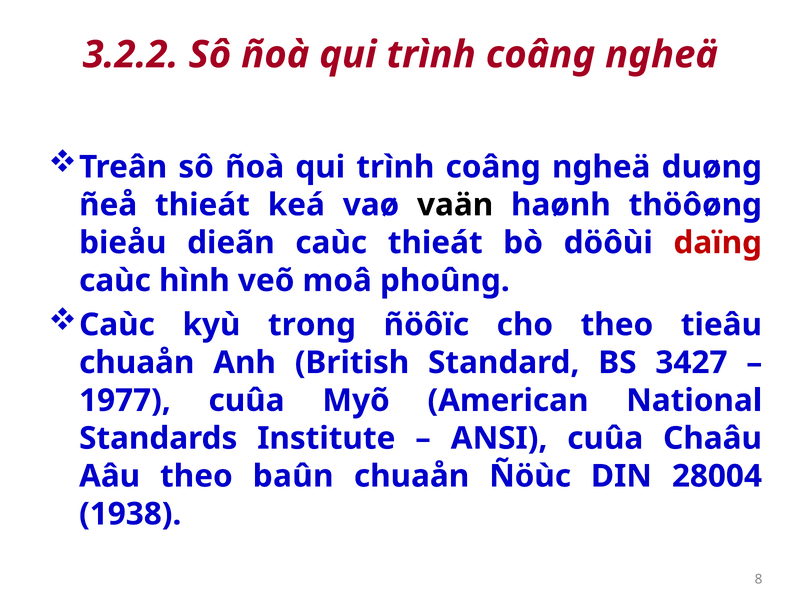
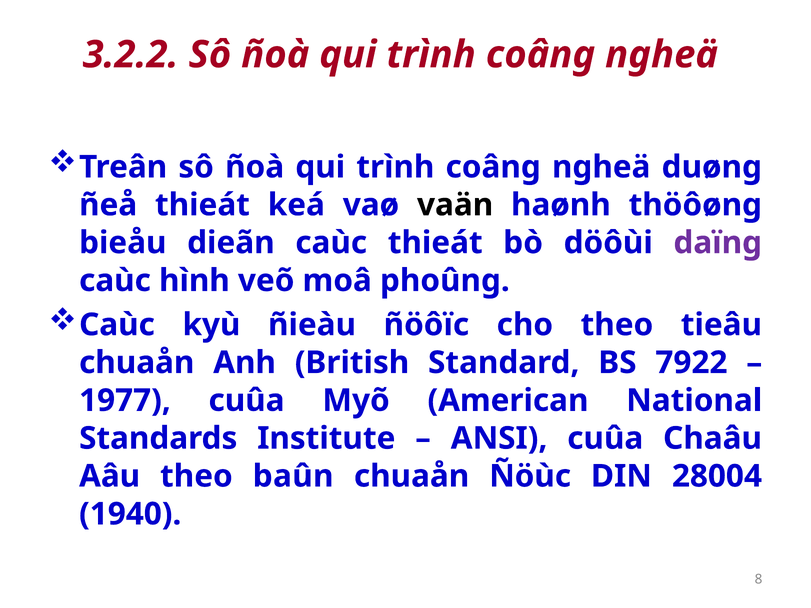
daïng colour: red -> purple
trong: trong -> ñieàu
3427: 3427 -> 7922
1938: 1938 -> 1940
